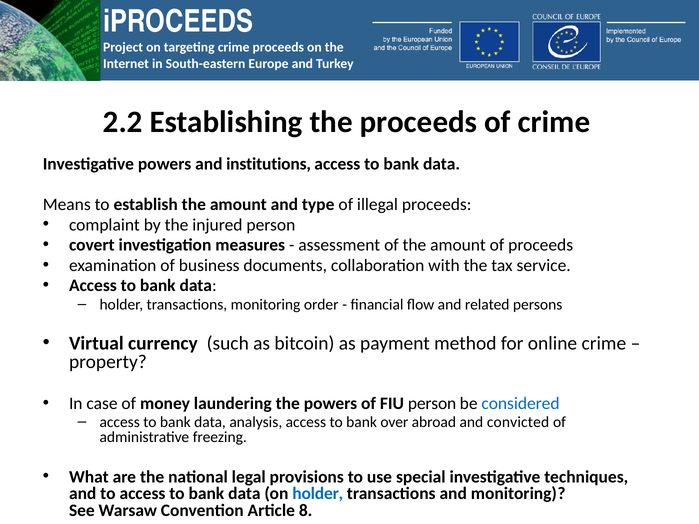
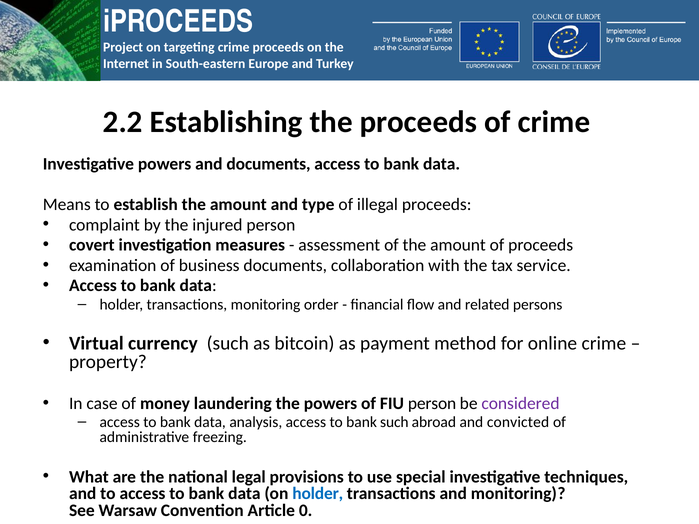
and institutions: institutions -> documents
considered colour: blue -> purple
bank over: over -> such
8: 8 -> 0
